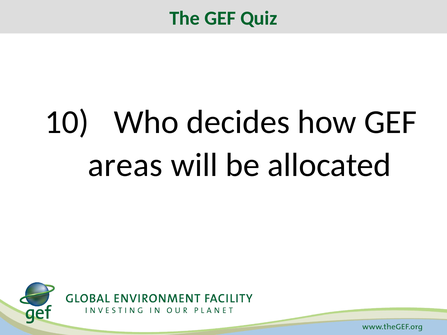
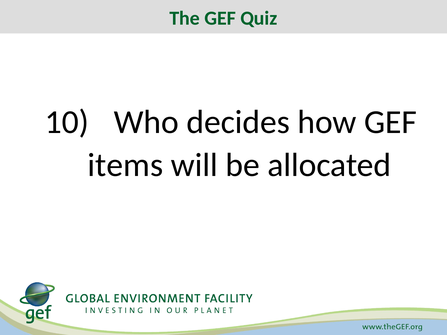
areas: areas -> items
